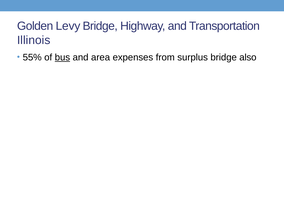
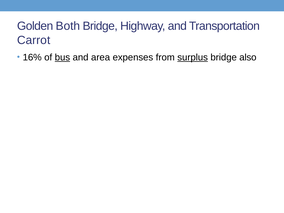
Levy: Levy -> Both
Illinois: Illinois -> Carrot
55%: 55% -> 16%
surplus underline: none -> present
